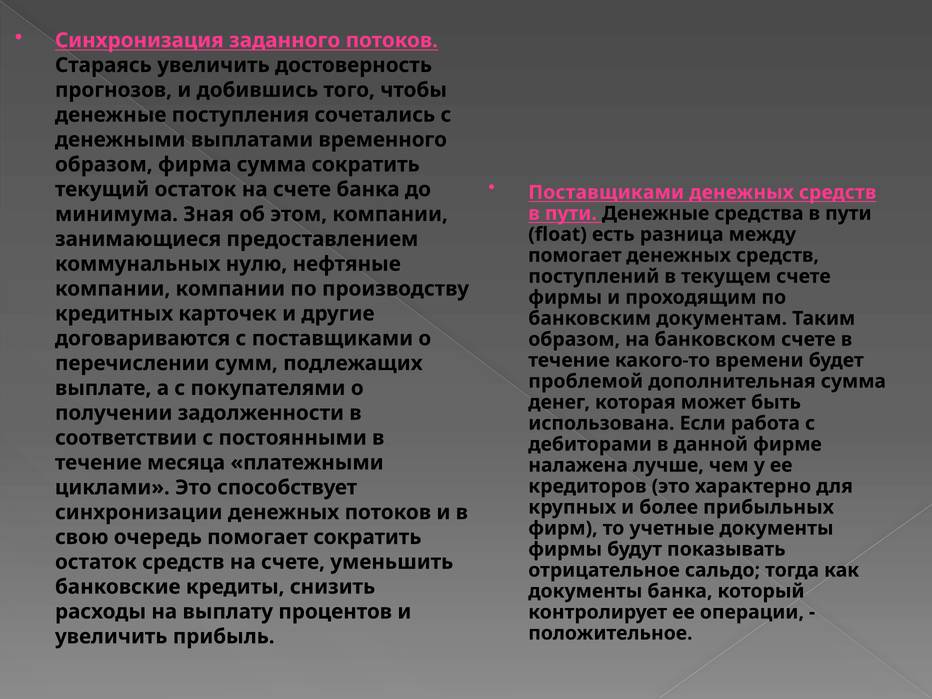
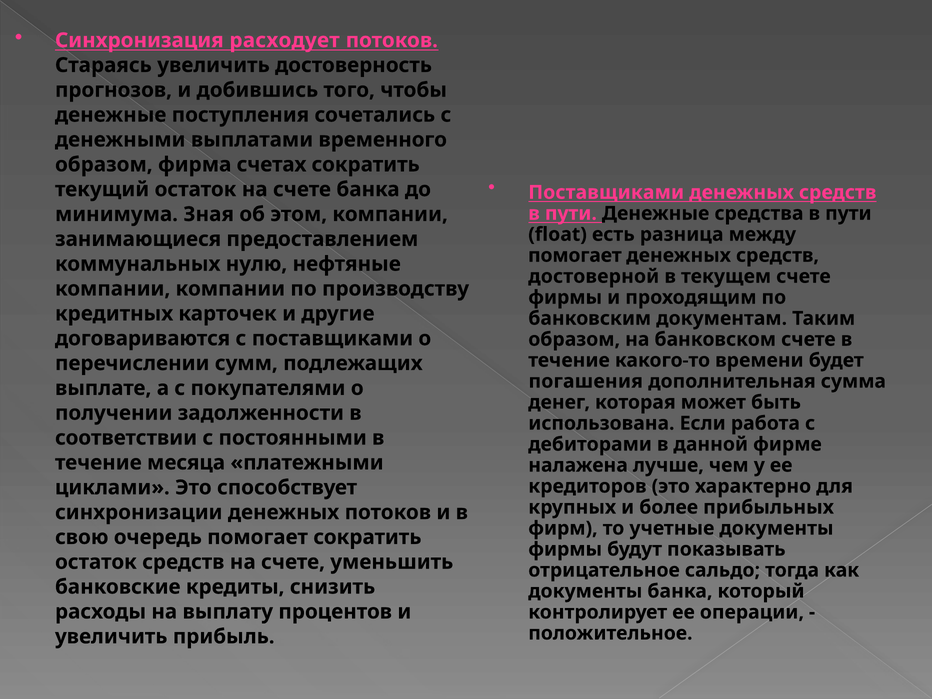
заданного: заданного -> расходует
фирма сумма: сумма -> счетах
поступлений: поступлений -> достоверной
проблемой: проблемой -> погашения
